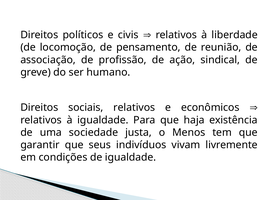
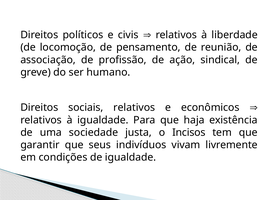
Menos: Menos -> Incisos
